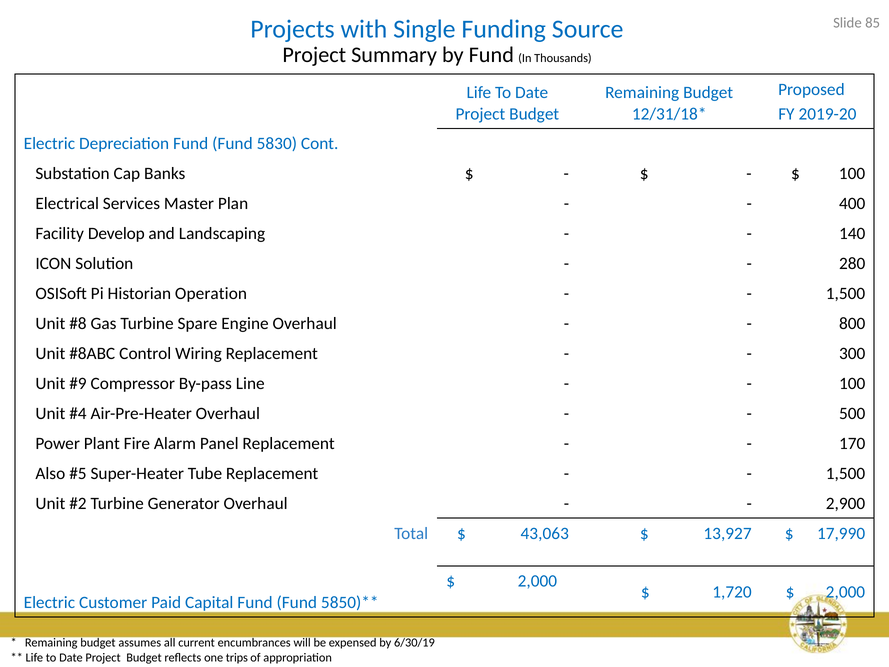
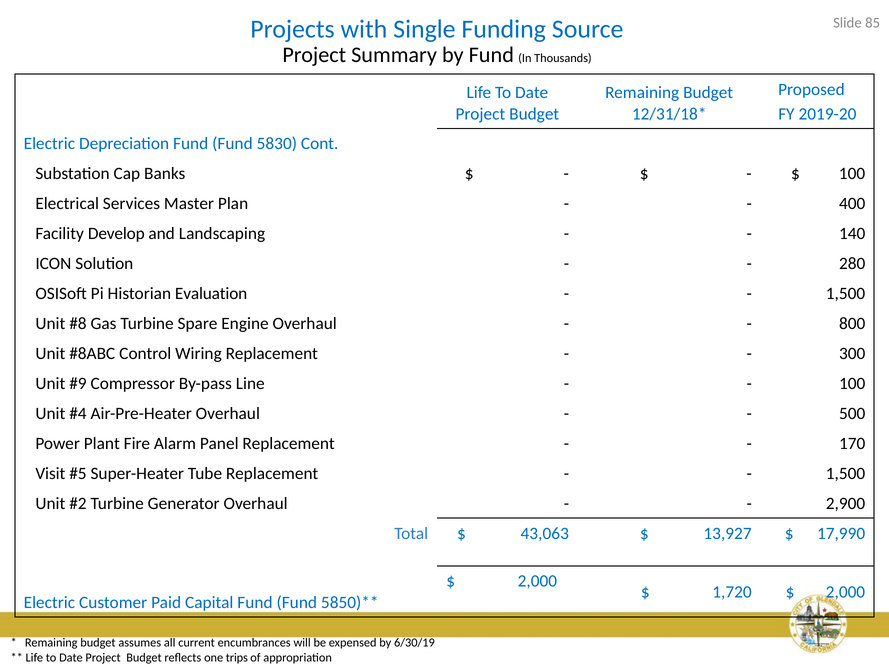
Operation: Operation -> Evaluation
Also: Also -> Visit
